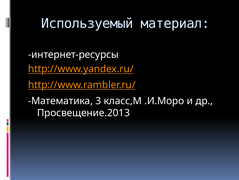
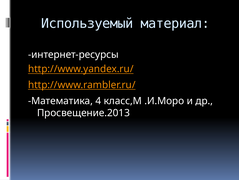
3: 3 -> 4
